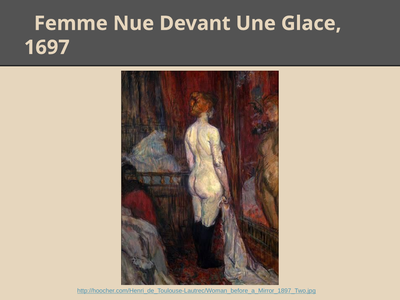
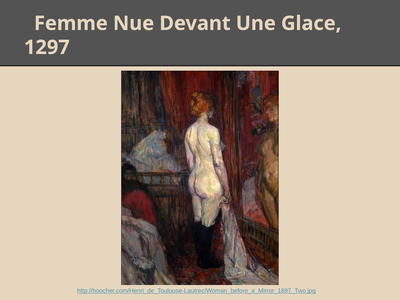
1697: 1697 -> 1297
